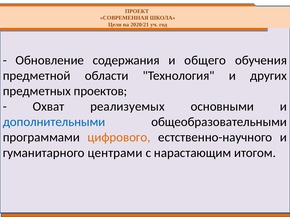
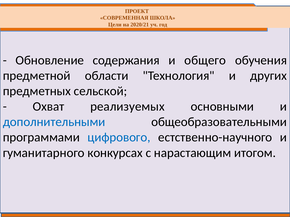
проектов: проектов -> сельской
цифрового colour: orange -> blue
центрами: центрами -> конкурсах
